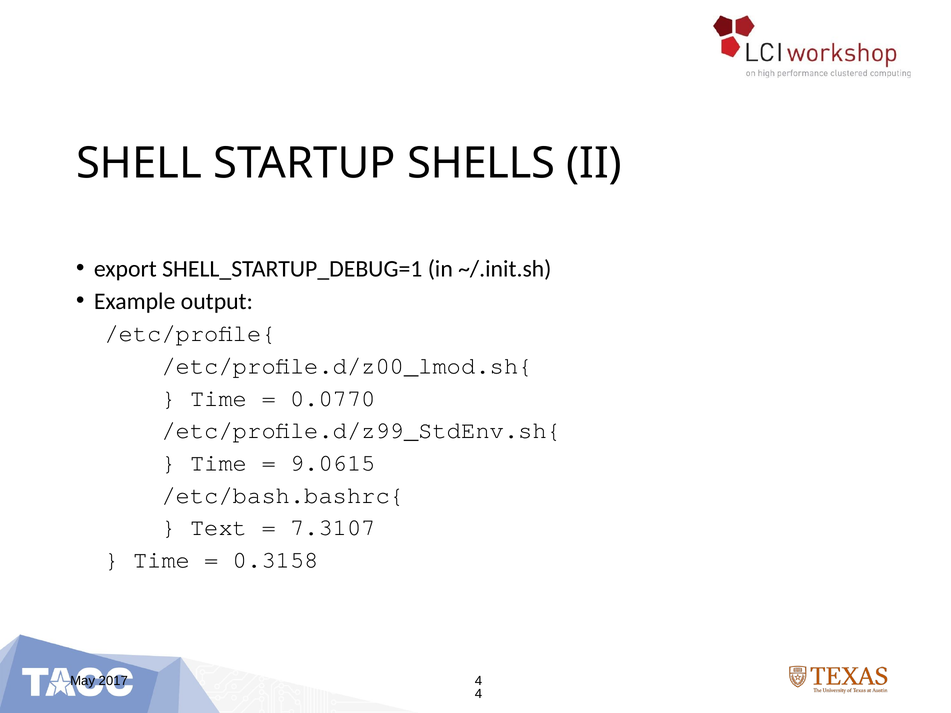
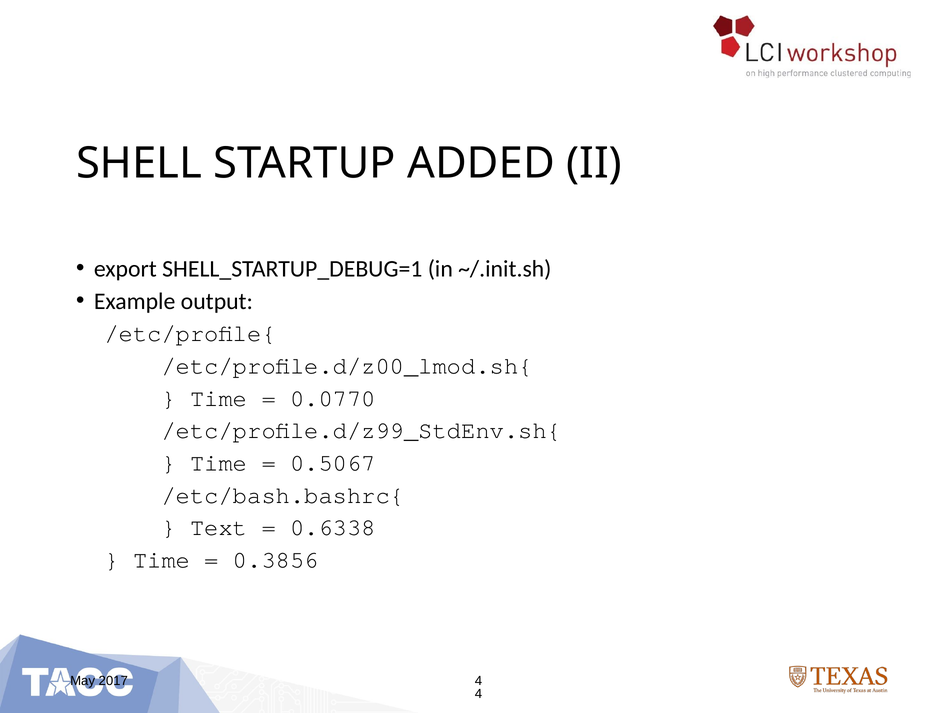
SHELLS: SHELLS -> ADDED
9.0615: 9.0615 -> 0.5067
7.3107: 7.3107 -> 0.6338
0.3158: 0.3158 -> 0.3856
